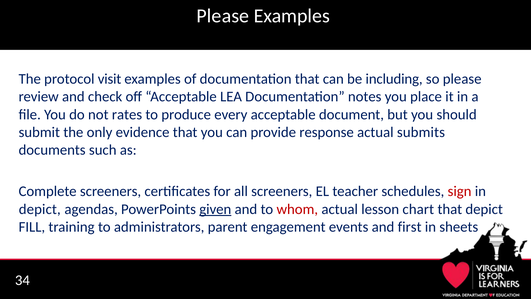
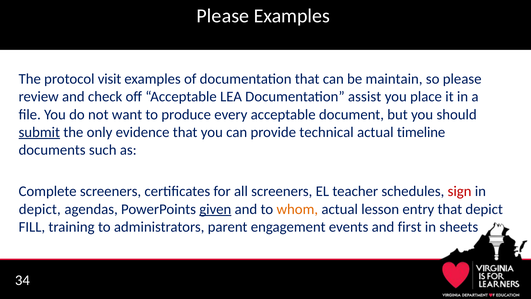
including: including -> maintain
notes: notes -> assist
rates: rates -> want
submit underline: none -> present
response: response -> technical
submits: submits -> timeline
whom colour: red -> orange
chart: chart -> entry
